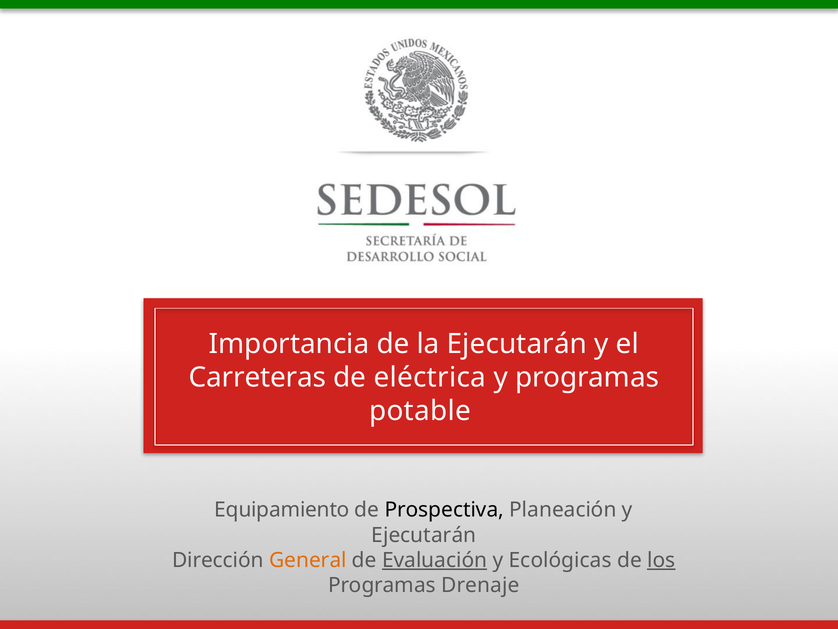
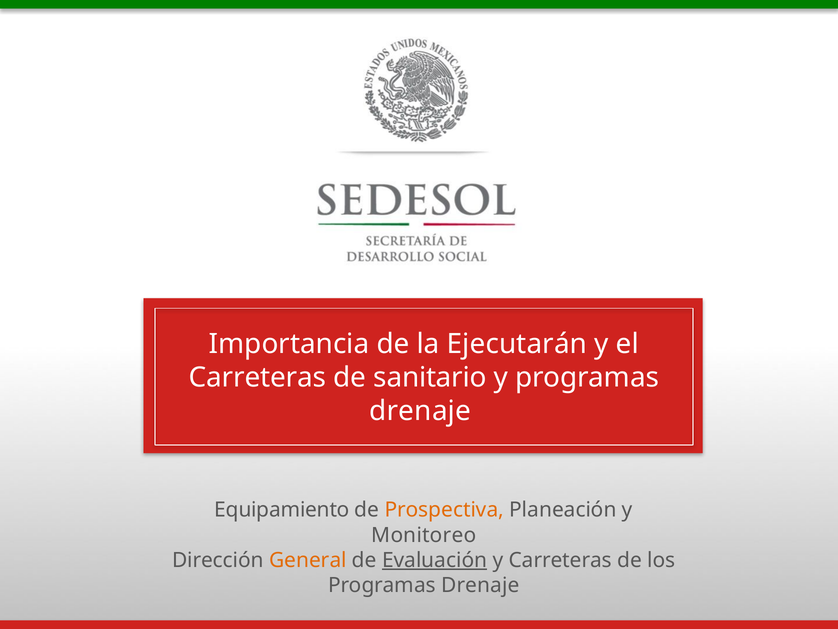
eléctrica: eléctrica -> sanitario
potable at (420, 411): potable -> drenaje
Prospectiva colour: black -> orange
Ejecutarán at (424, 535): Ejecutarán -> Monitoreo
y Ecológicas: Ecológicas -> Carreteras
los underline: present -> none
